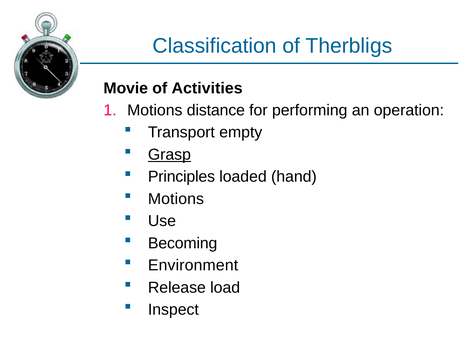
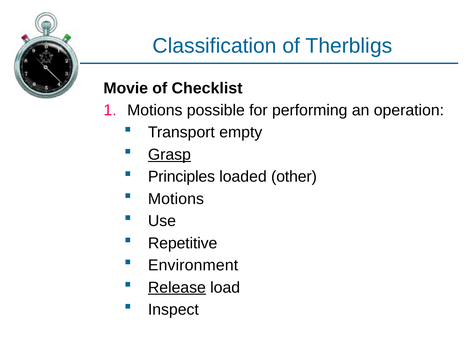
Activities: Activities -> Checklist
distance: distance -> possible
hand: hand -> other
Becoming: Becoming -> Repetitive
Release underline: none -> present
